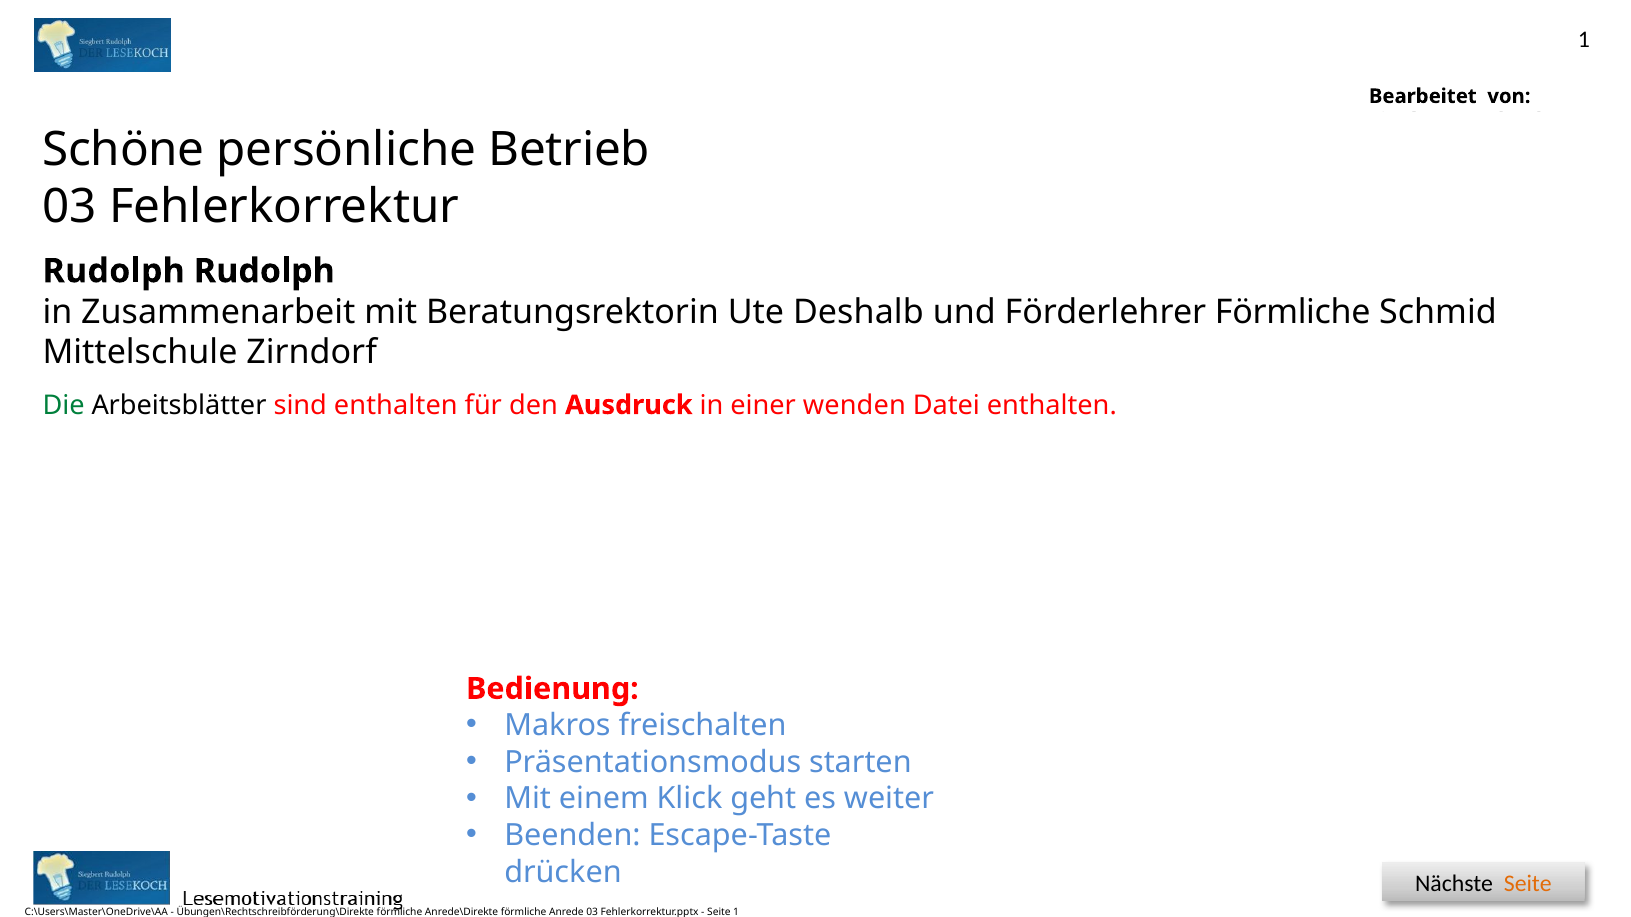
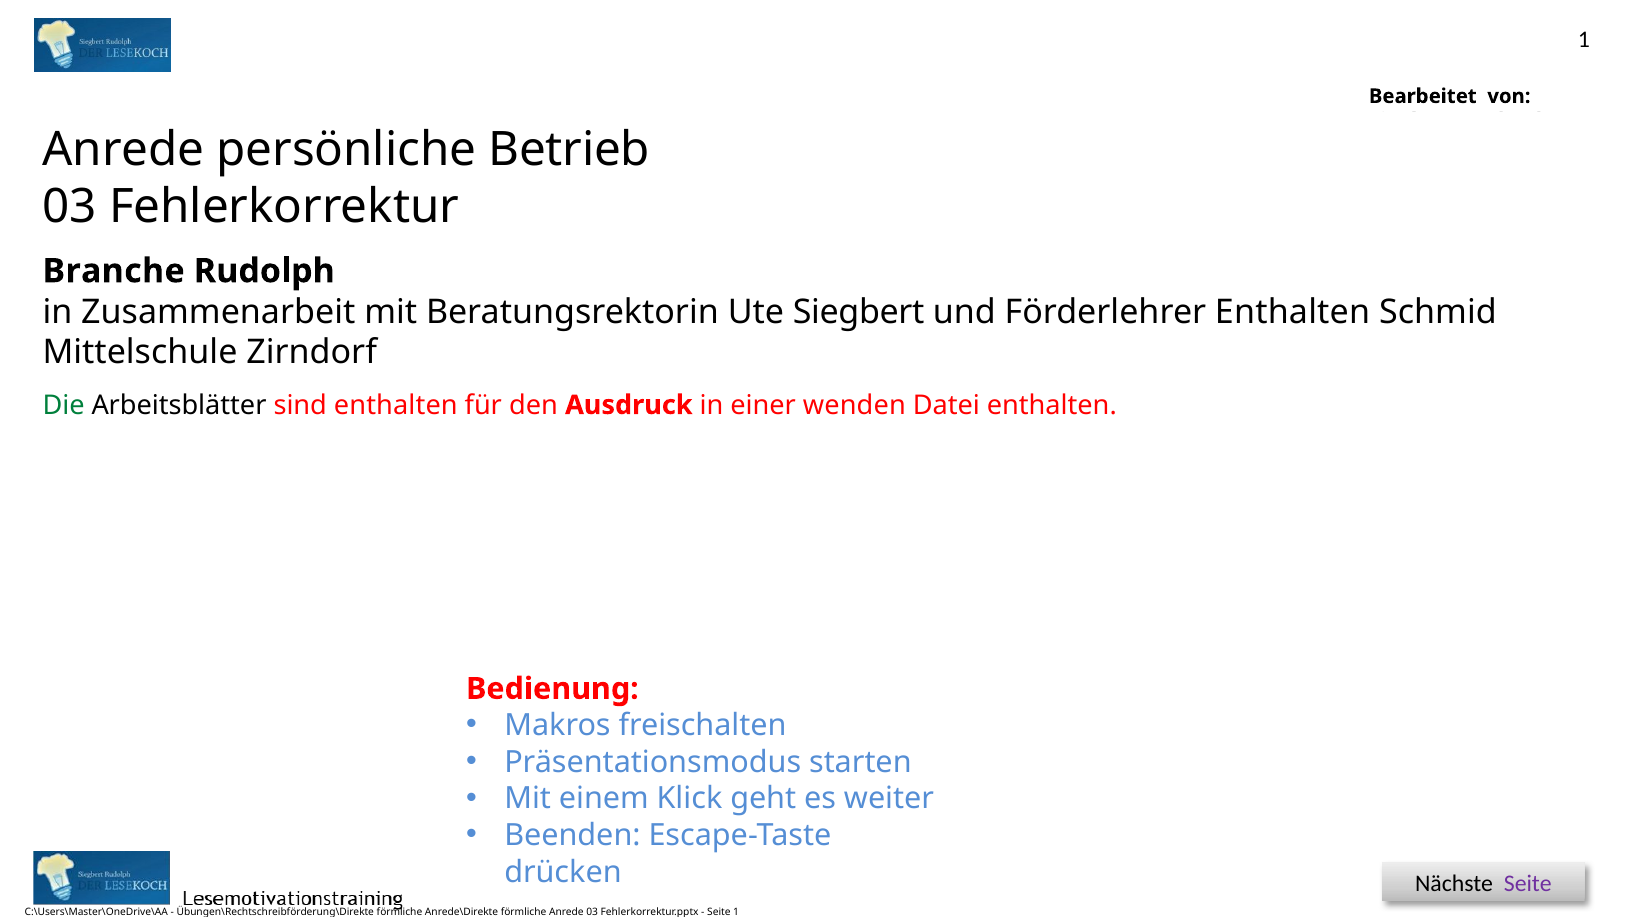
Schöne at (123, 150): Schöne -> Anrede
Rudolph at (114, 271): Rudolph -> Branche
Deshalb at (858, 312): Deshalb -> Siegbert
Förderlehrer Förmliche: Förmliche -> Enthalten
Seite at (1528, 884) colour: orange -> purple
